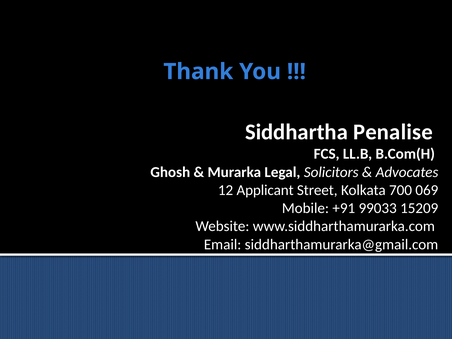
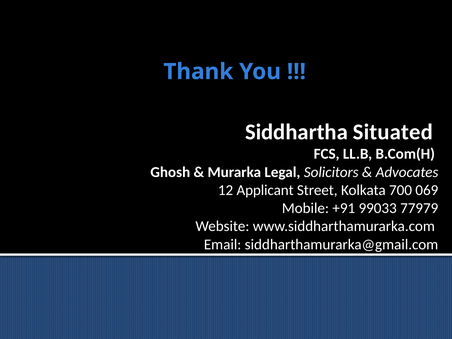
Penalise: Penalise -> Situated
15209: 15209 -> 77979
